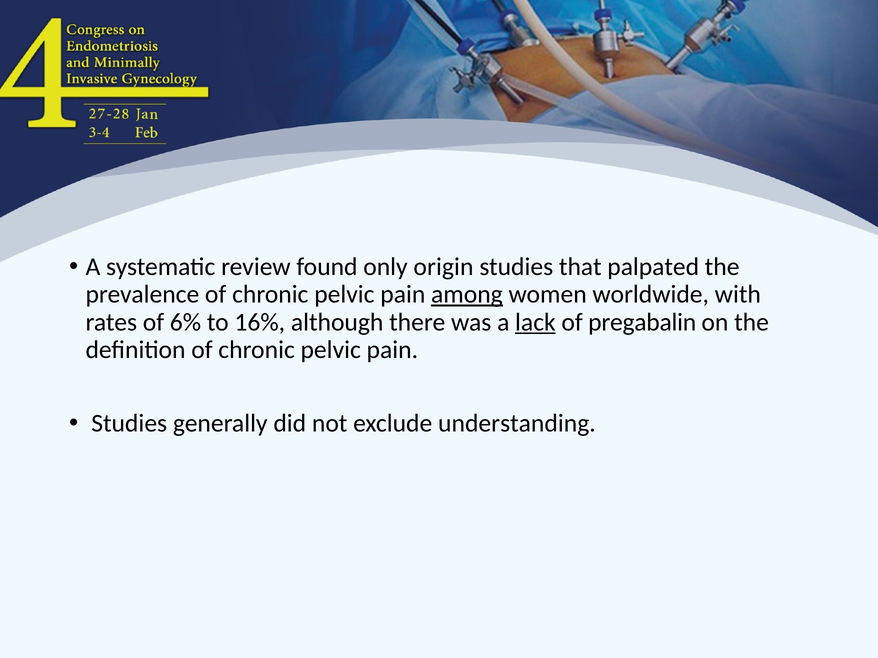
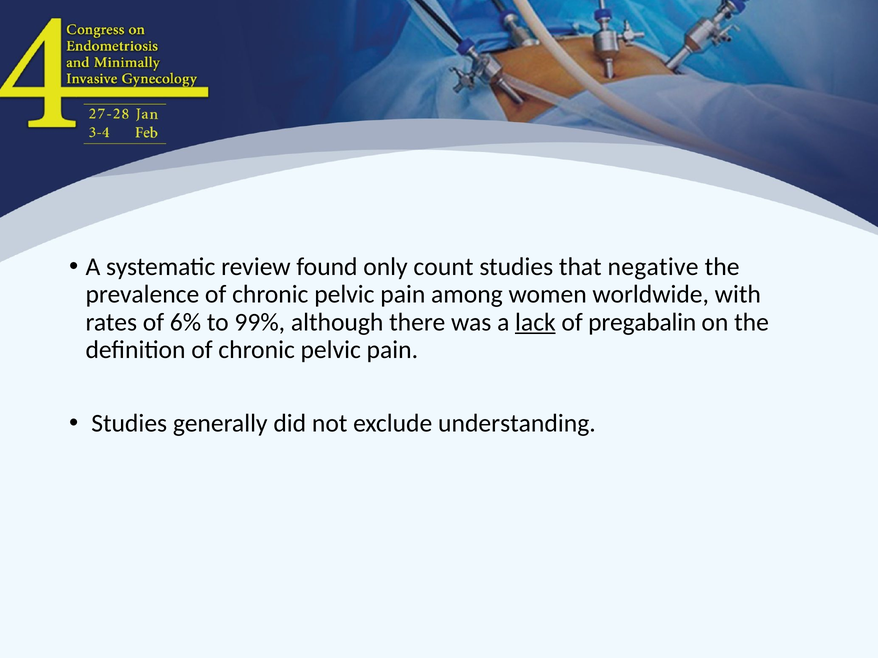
origin: origin -> count
palpated: palpated -> negative
among underline: present -> none
16%: 16% -> 99%
